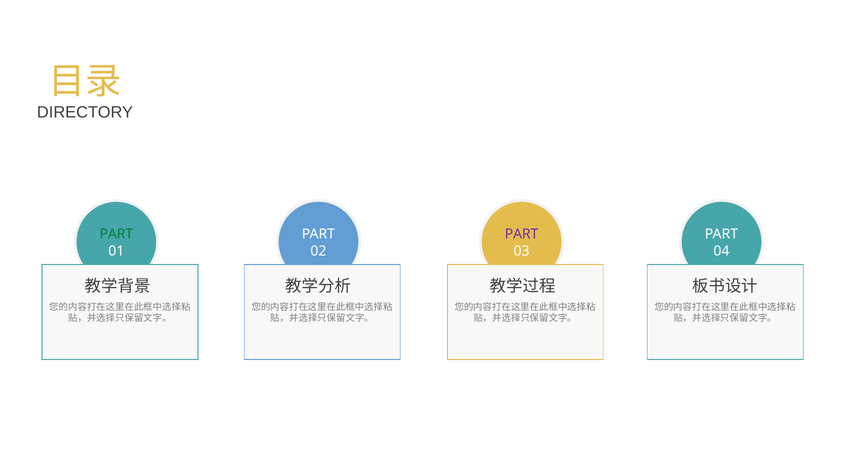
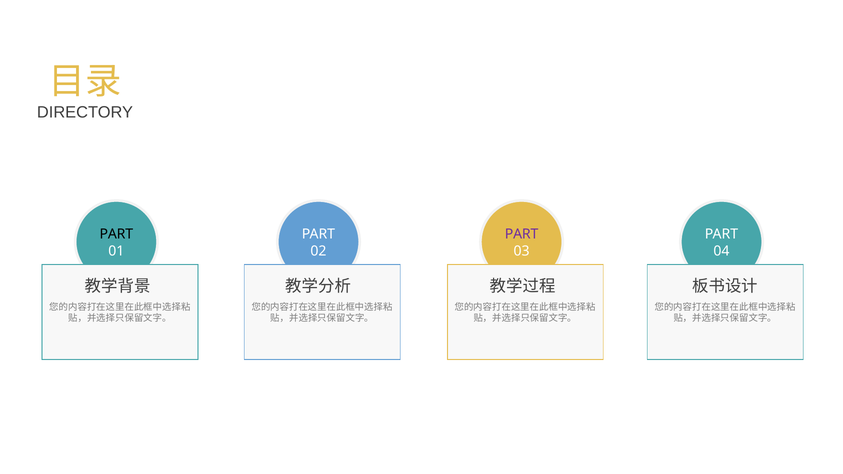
PART at (116, 235) colour: green -> black
